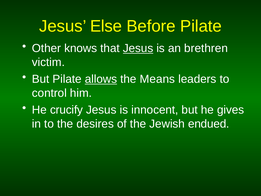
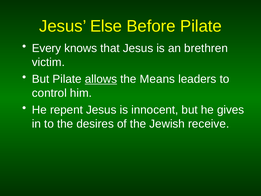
Other: Other -> Every
Jesus at (138, 48) underline: present -> none
crucify: crucify -> repent
endued: endued -> receive
